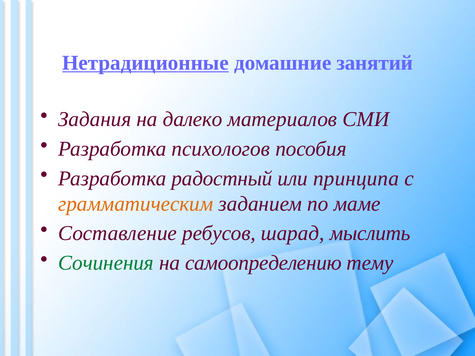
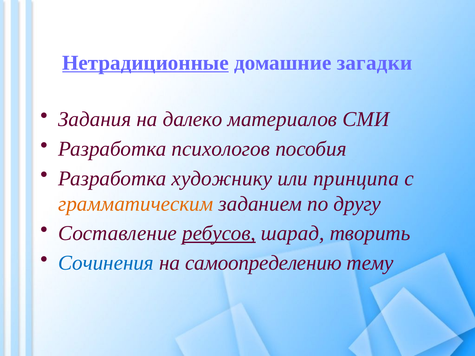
занятий: занятий -> загадки
радостный: радостный -> художнику
маме: маме -> другу
ребусов underline: none -> present
мыслить: мыслить -> творить
Сочинения colour: green -> blue
